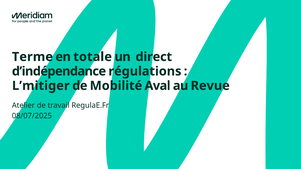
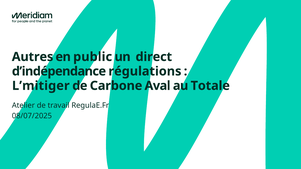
Terme: Terme -> Autres
totale: totale -> public
Mobilité: Mobilité -> Carbone
Revue: Revue -> Totale
